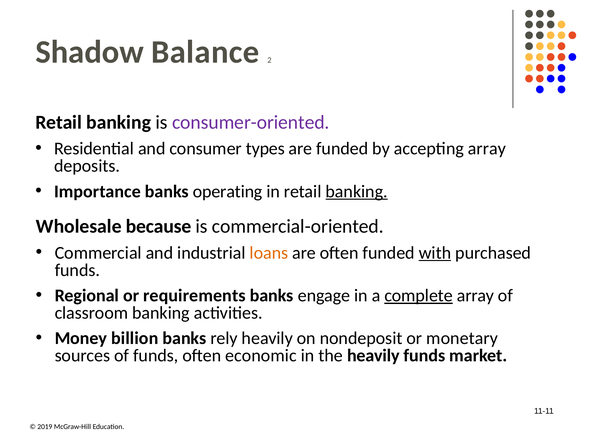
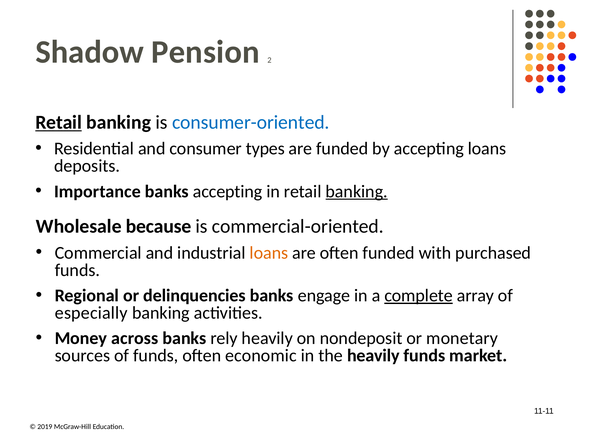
Balance: Balance -> Pension
Retail at (59, 122) underline: none -> present
consumer-oriented colour: purple -> blue
accepting array: array -> loans
banks operating: operating -> accepting
with underline: present -> none
requirements: requirements -> delinquencies
classroom: classroom -> especially
billion: billion -> across
